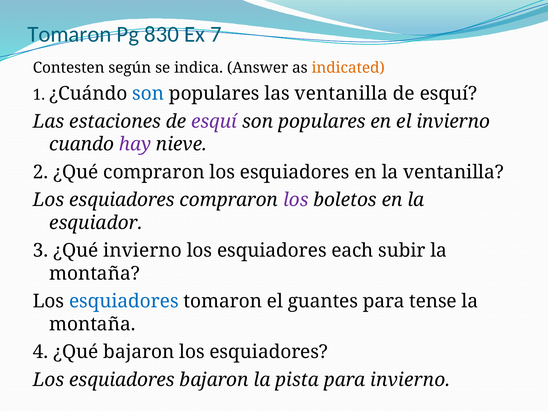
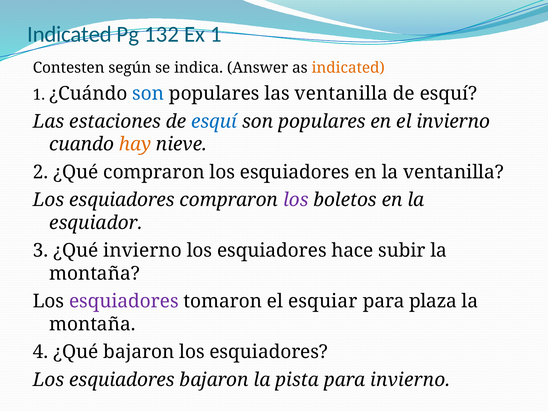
Tomaron at (69, 34): Tomaron -> Indicated
830: 830 -> 132
Ex 7: 7 -> 1
esquí at (214, 121) colour: purple -> blue
hay colour: purple -> orange
each: each -> hace
esquiadores at (124, 301) colour: blue -> purple
guantes: guantes -> esquiar
tense: tense -> plaza
